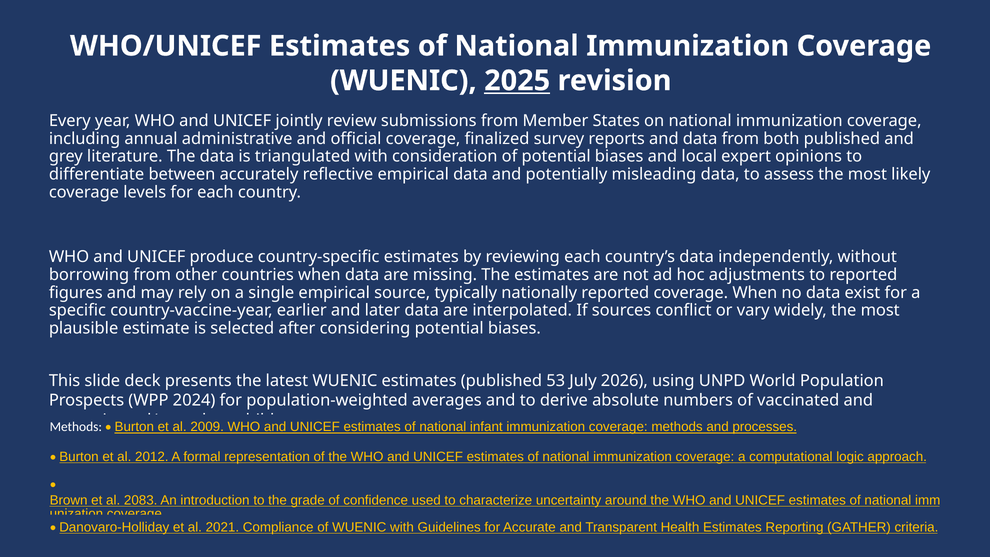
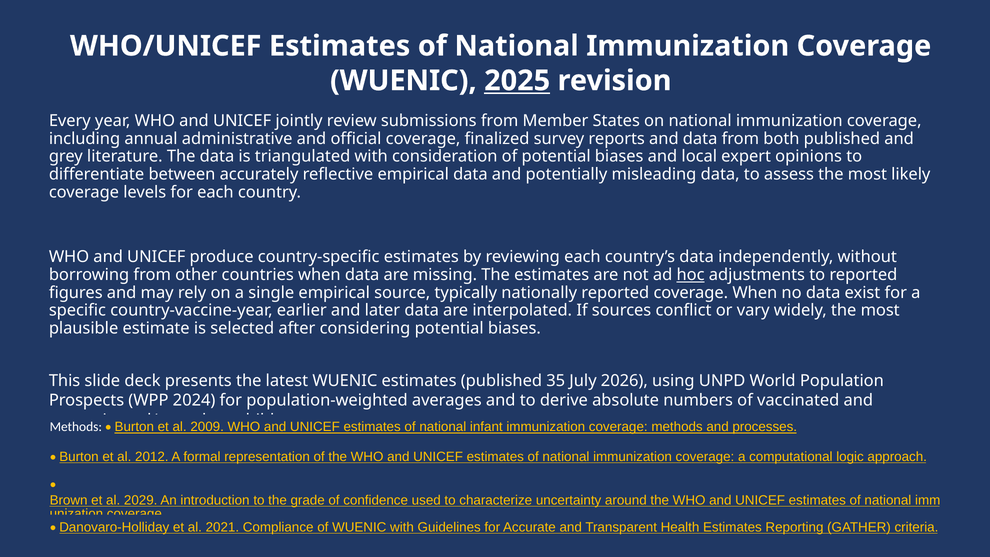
hoc underline: none -> present
53: 53 -> 35
2083: 2083 -> 2029
